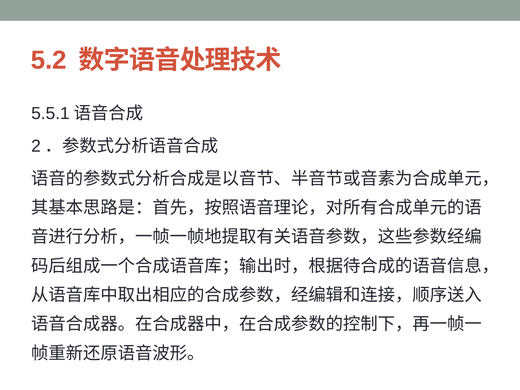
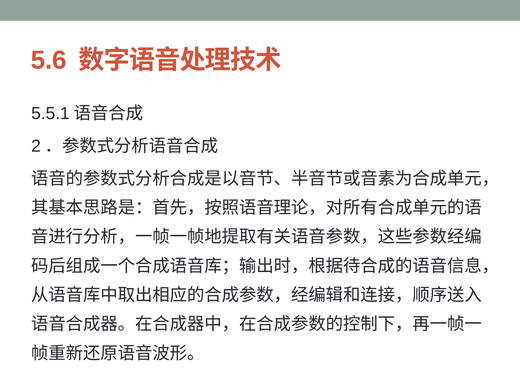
5.2: 5.2 -> 5.6
